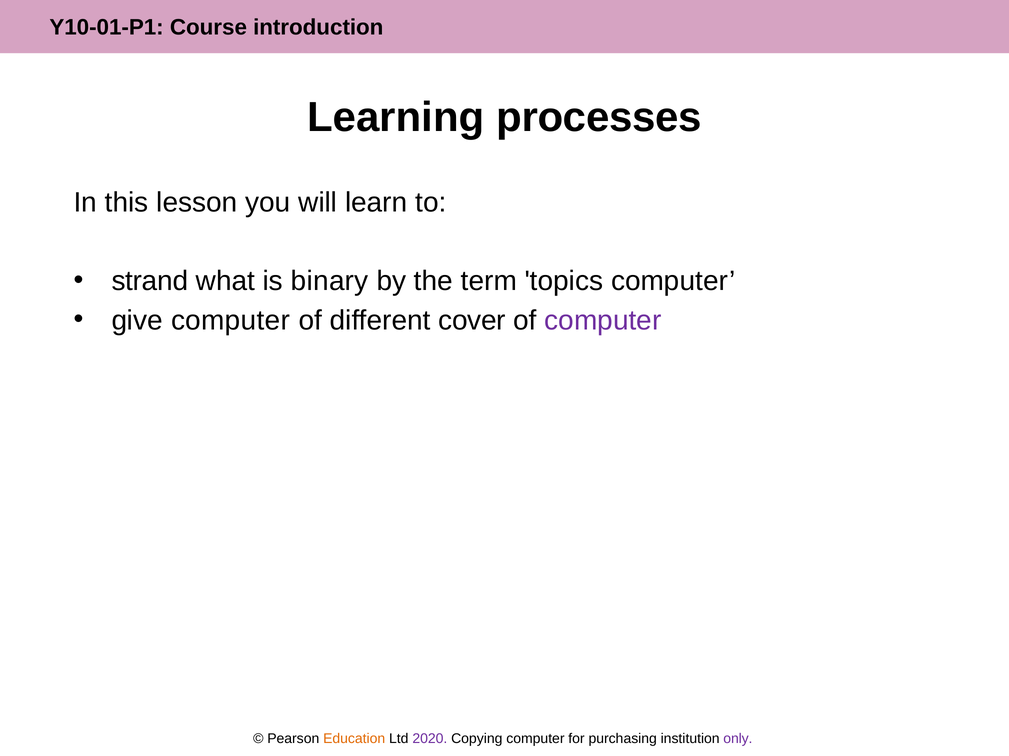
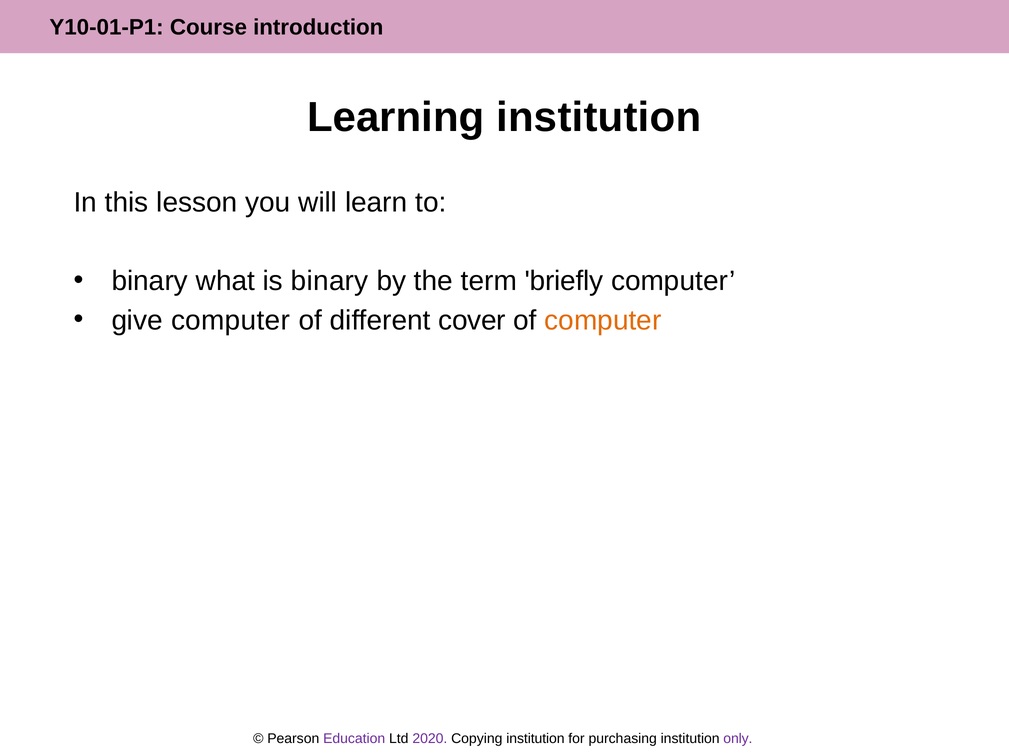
Learning processes: processes -> institution
strand at (150, 281): strand -> binary
topics: topics -> briefly
computer at (603, 321) colour: purple -> orange
Education colour: orange -> purple
Copying computer: computer -> institution
